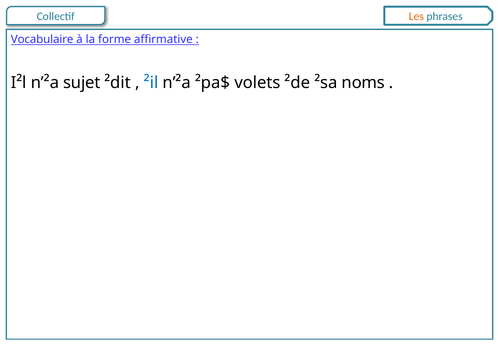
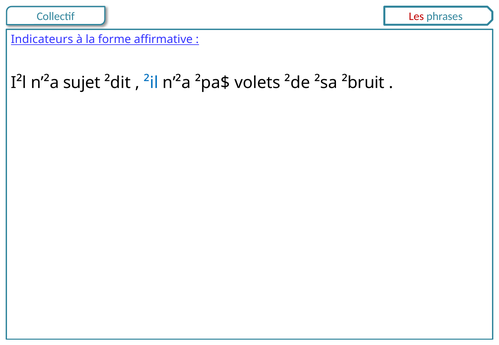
Les colour: orange -> red
Vocabulaire: Vocabulaire -> Indicateurs
noms: noms -> ²bruit
